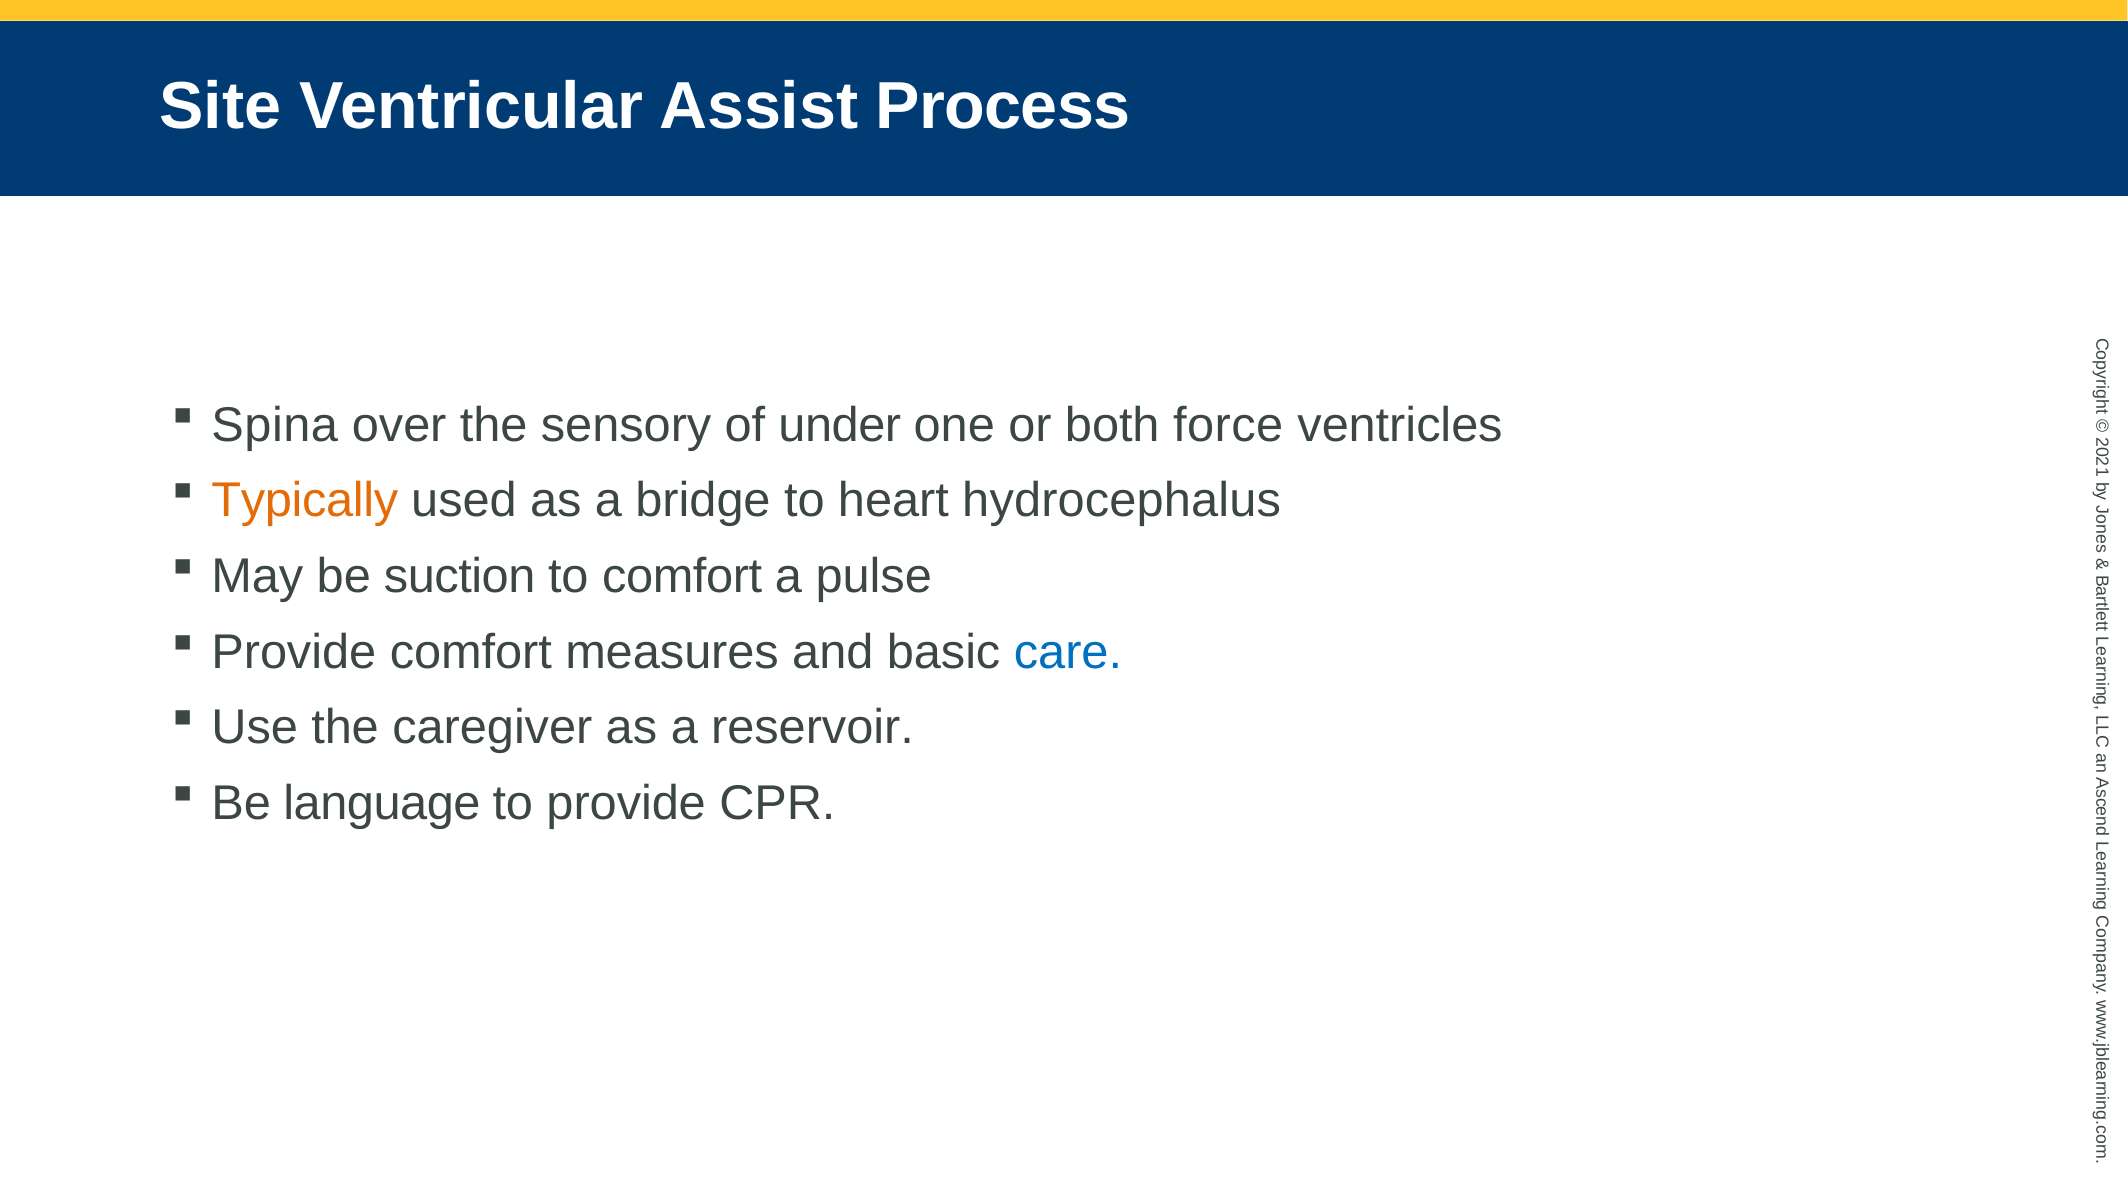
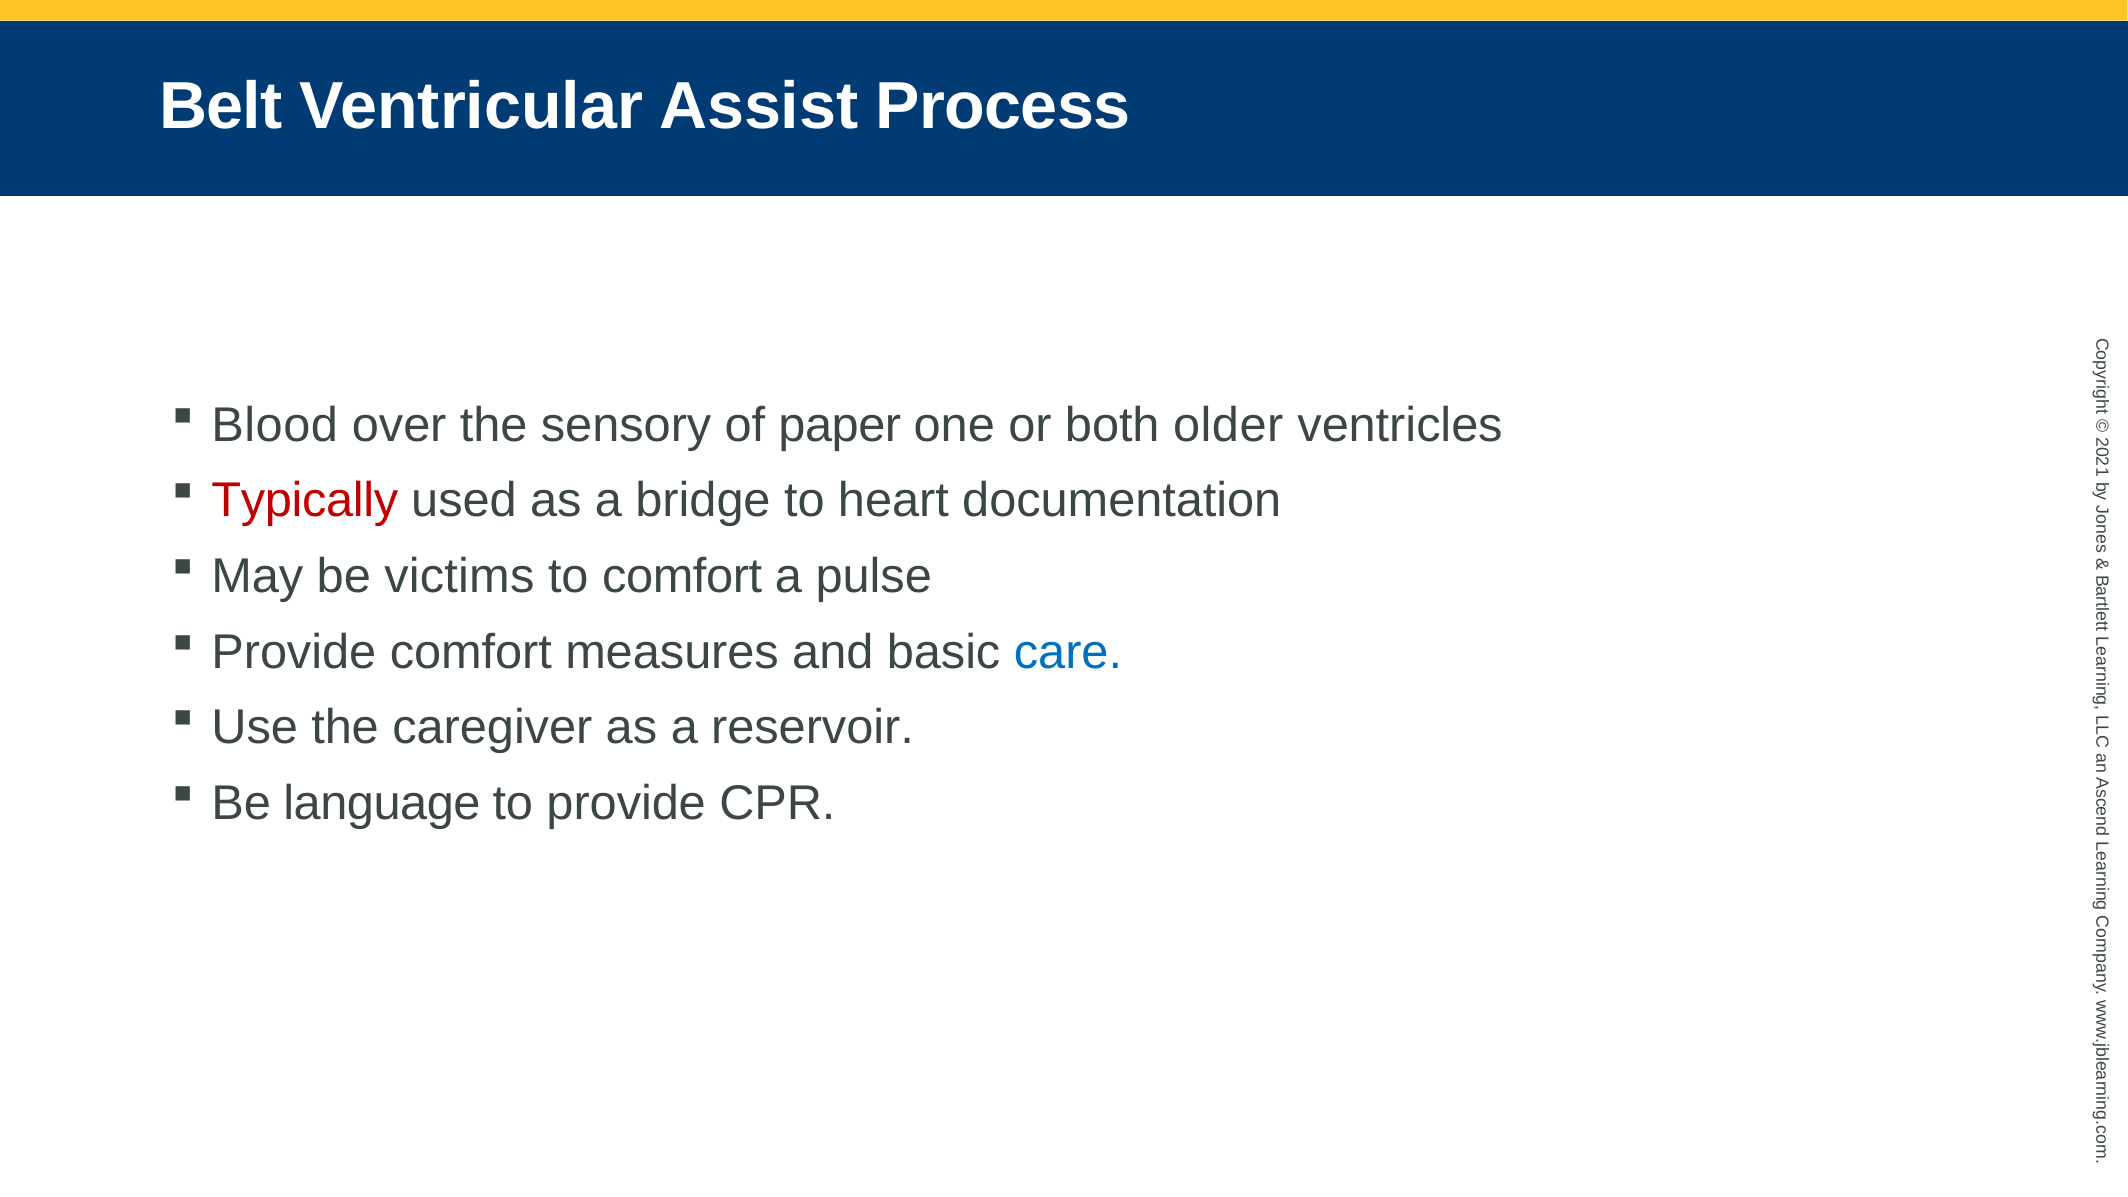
Site: Site -> Belt
Spina: Spina -> Blood
under: under -> paper
force: force -> older
Typically colour: orange -> red
hydrocephalus: hydrocephalus -> documentation
suction: suction -> victims
